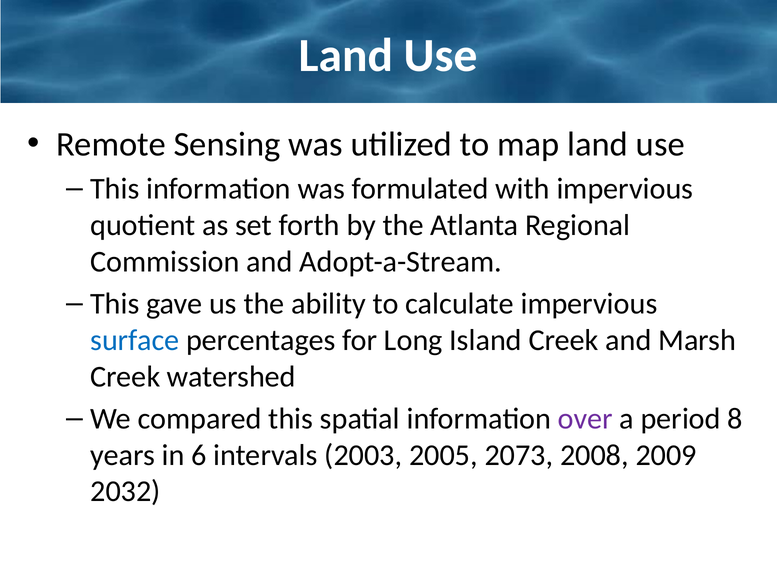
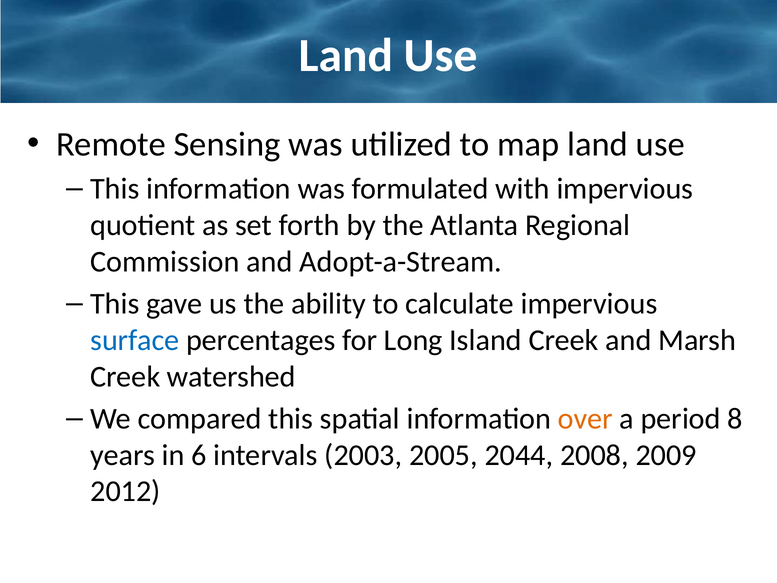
over colour: purple -> orange
2073: 2073 -> 2044
2032: 2032 -> 2012
